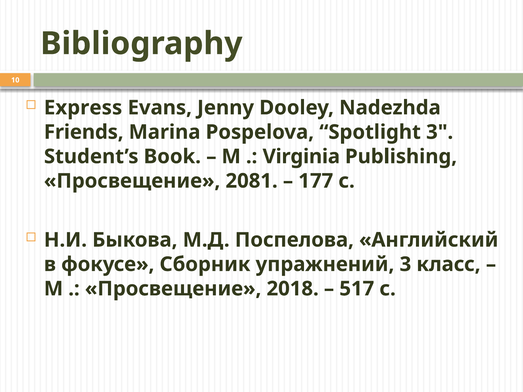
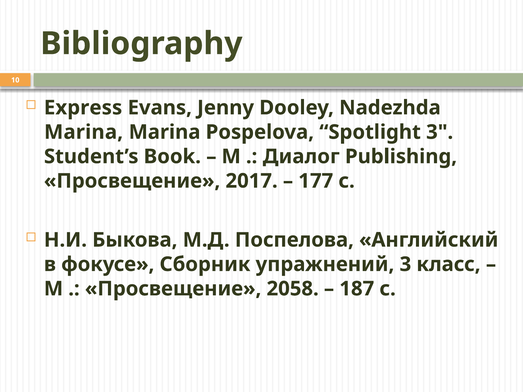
Friends at (84, 132): Friends -> Marina
Virginia: Virginia -> Диалог
2081: 2081 -> 2017
2018: 2018 -> 2058
517: 517 -> 187
